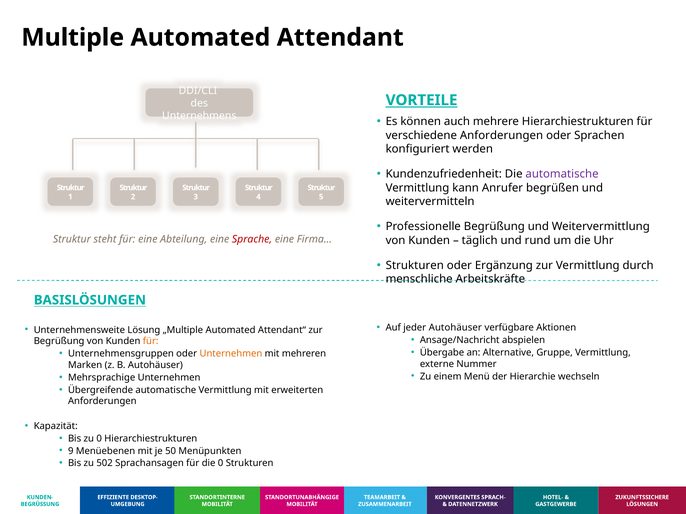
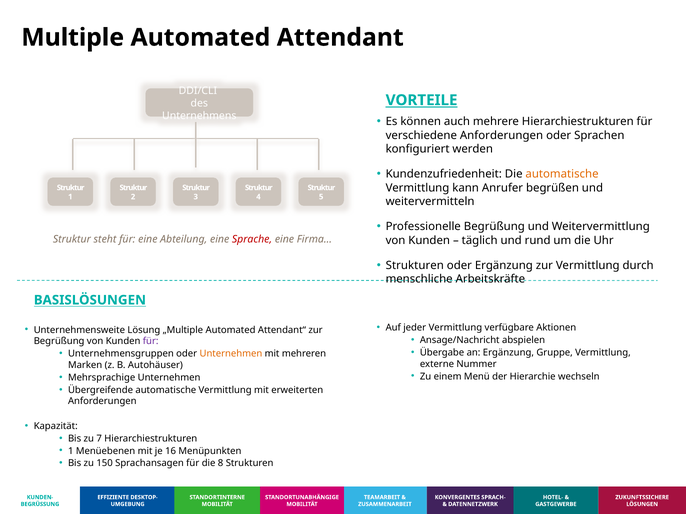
automatische at (562, 174) colour: purple -> orange
jeder Autohäuser: Autohäuser -> Vermittlung
für at (151, 342) colour: orange -> purple
an Alternative: Alternative -> Ergänzung
zu 0: 0 -> 7
9 at (71, 451): 9 -> 1
50: 50 -> 16
502: 502 -> 150
die 0: 0 -> 8
